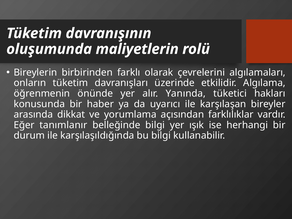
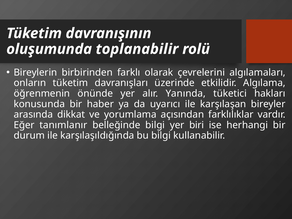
maliyetlerin: maliyetlerin -> toplanabilir
ışık: ışık -> biri
